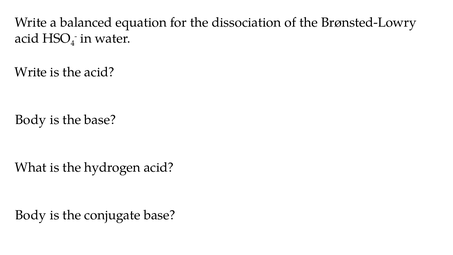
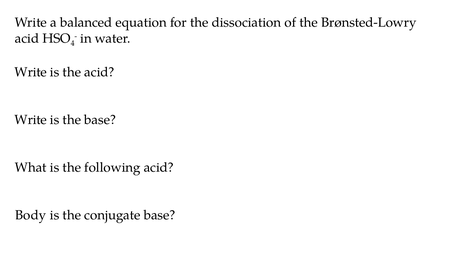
Body at (31, 120): Body -> Write
hydrogen: hydrogen -> following
